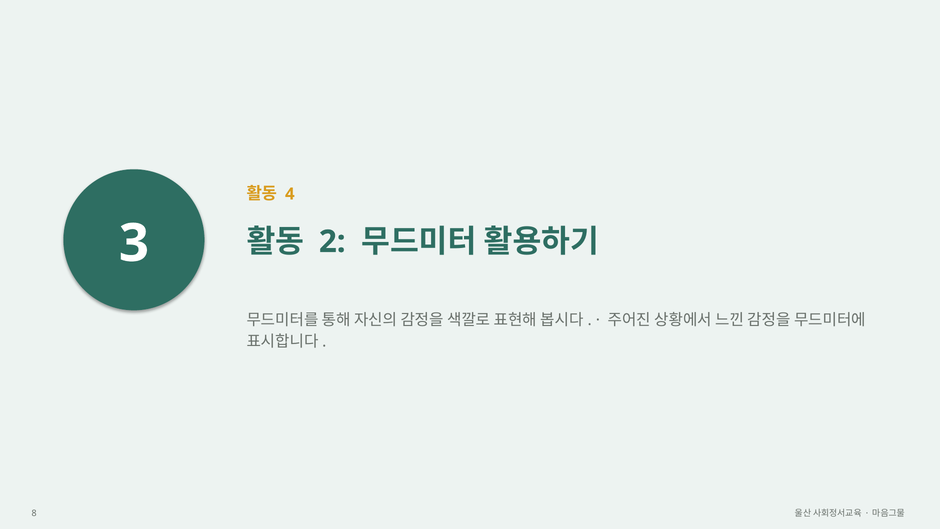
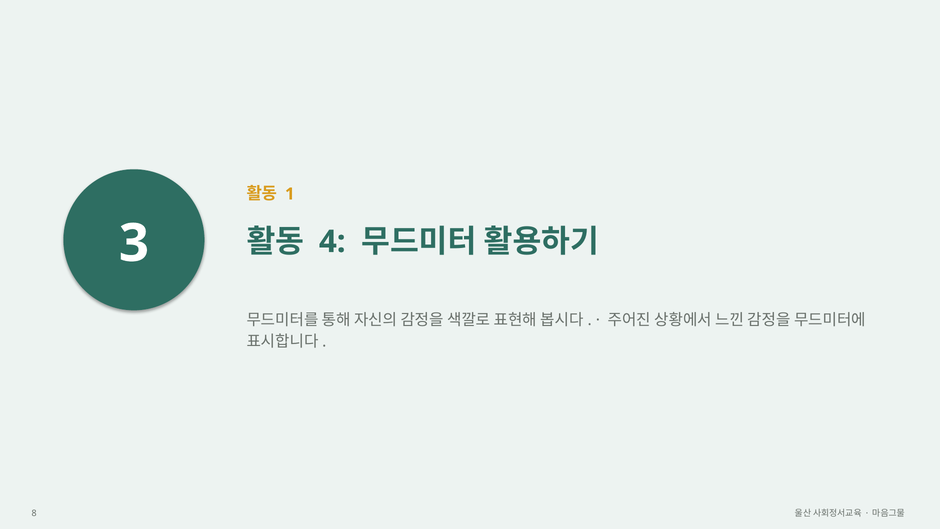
4: 4 -> 1
2: 2 -> 4
